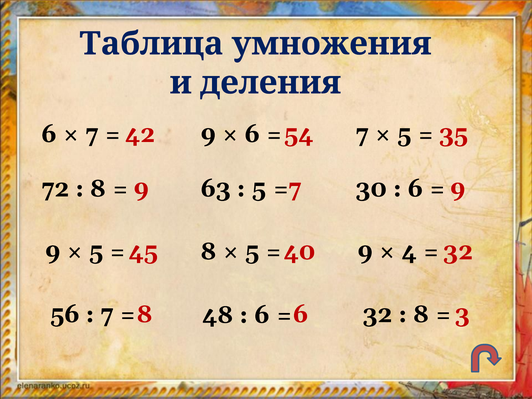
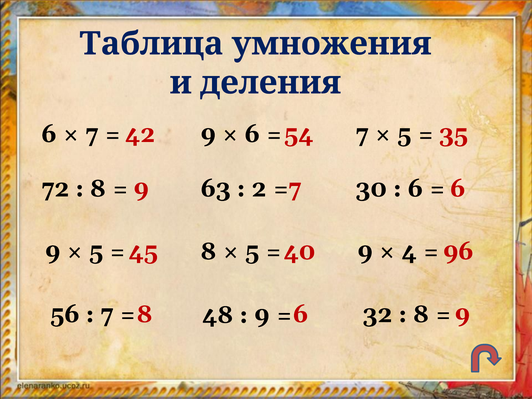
5 at (259, 189): 5 -> 2
9 at (458, 189): 9 -> 6
32 at (458, 251): 32 -> 96
3 at (462, 314): 3 -> 9
6 at (262, 315): 6 -> 9
